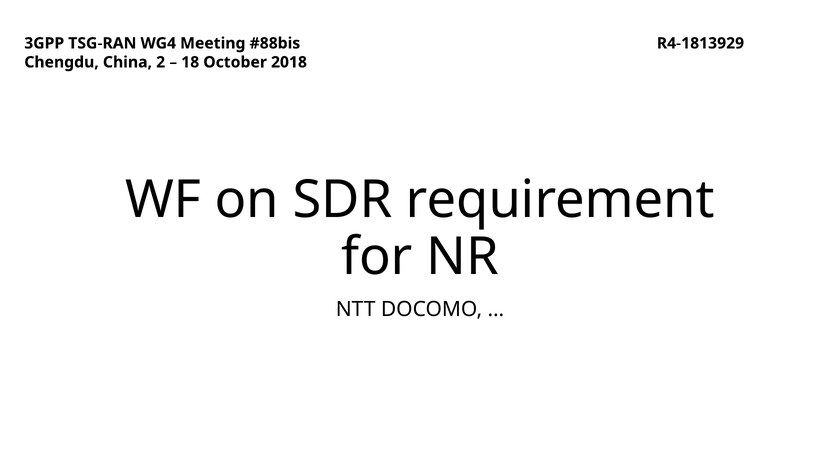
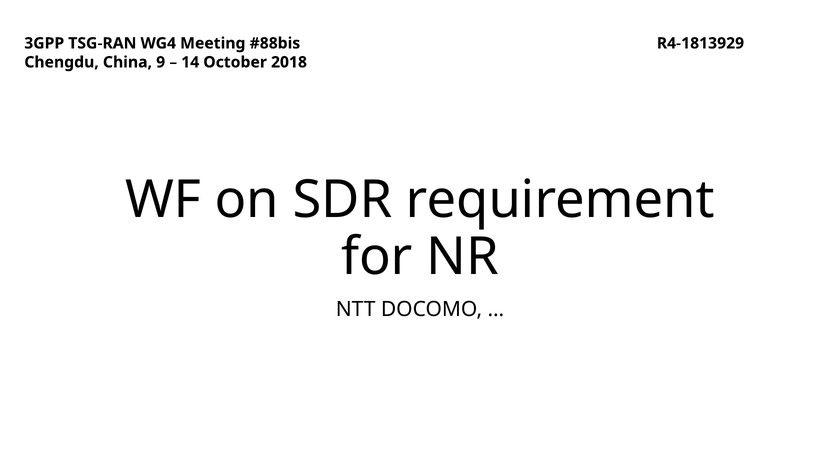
2: 2 -> 9
18: 18 -> 14
